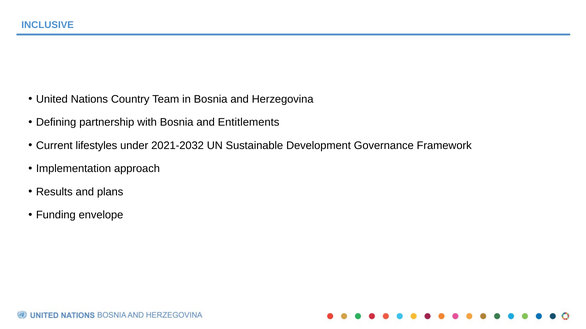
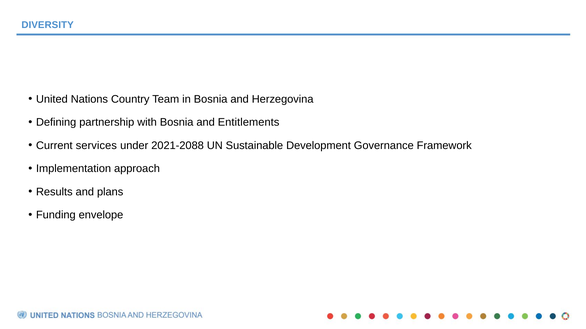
INCLUSIVE: INCLUSIVE -> DIVERSITY
lifestyles: lifestyles -> services
2021-2032: 2021-2032 -> 2021-2088
